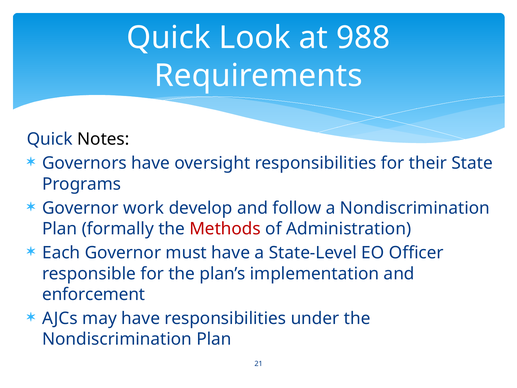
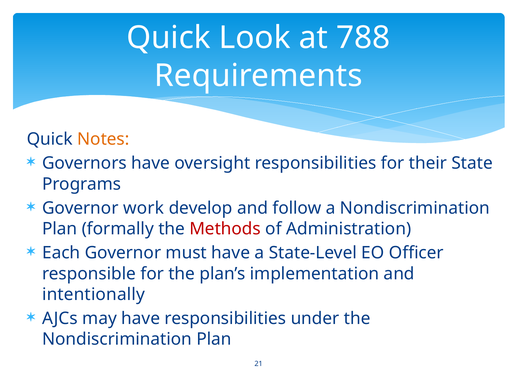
988: 988 -> 788
Notes colour: black -> orange
enforcement: enforcement -> intentionally
